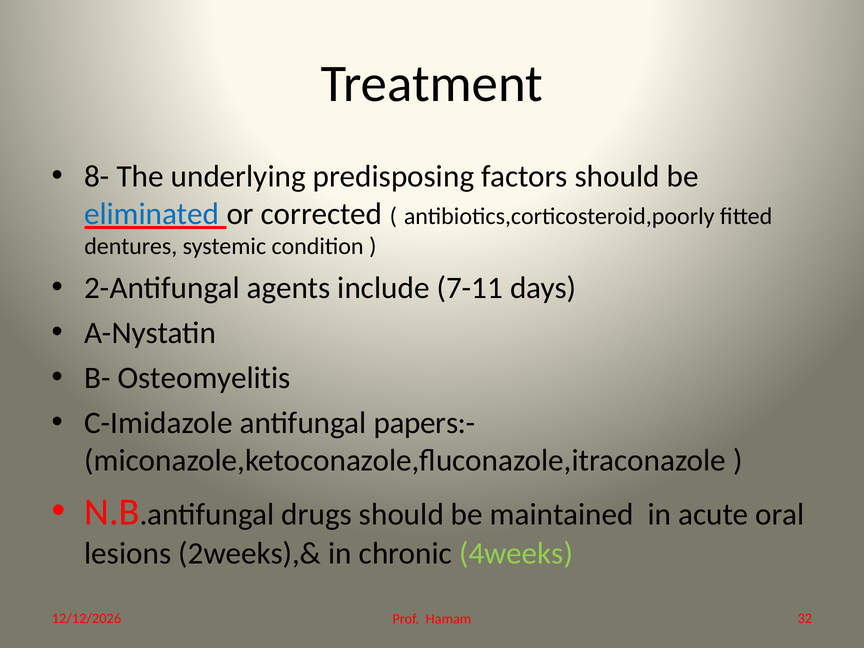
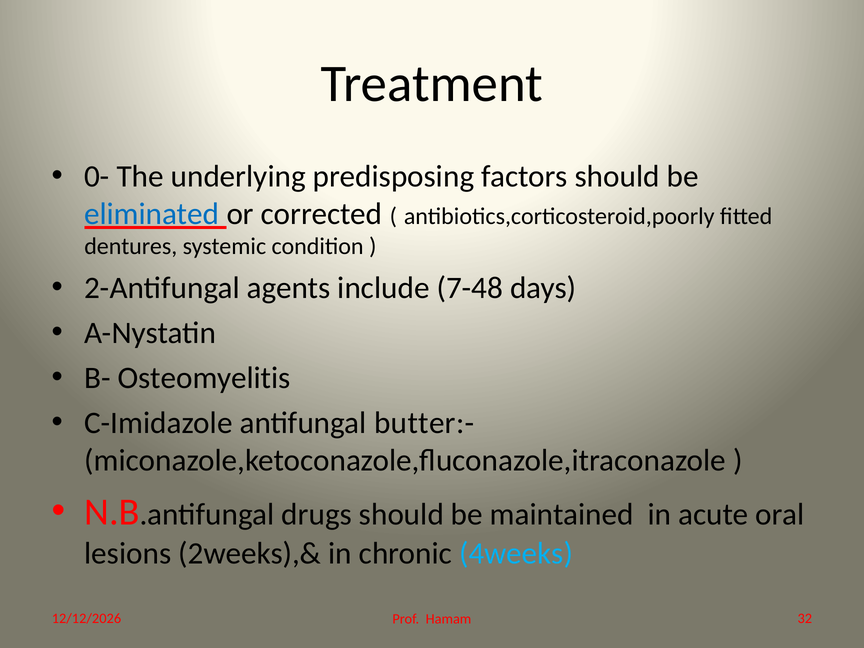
8-: 8- -> 0-
7-11: 7-11 -> 7-48
papers:-: papers:- -> butter:-
4weeks colour: light green -> light blue
